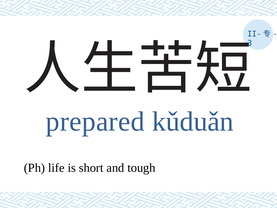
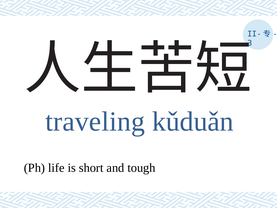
prepared: prepared -> traveling
